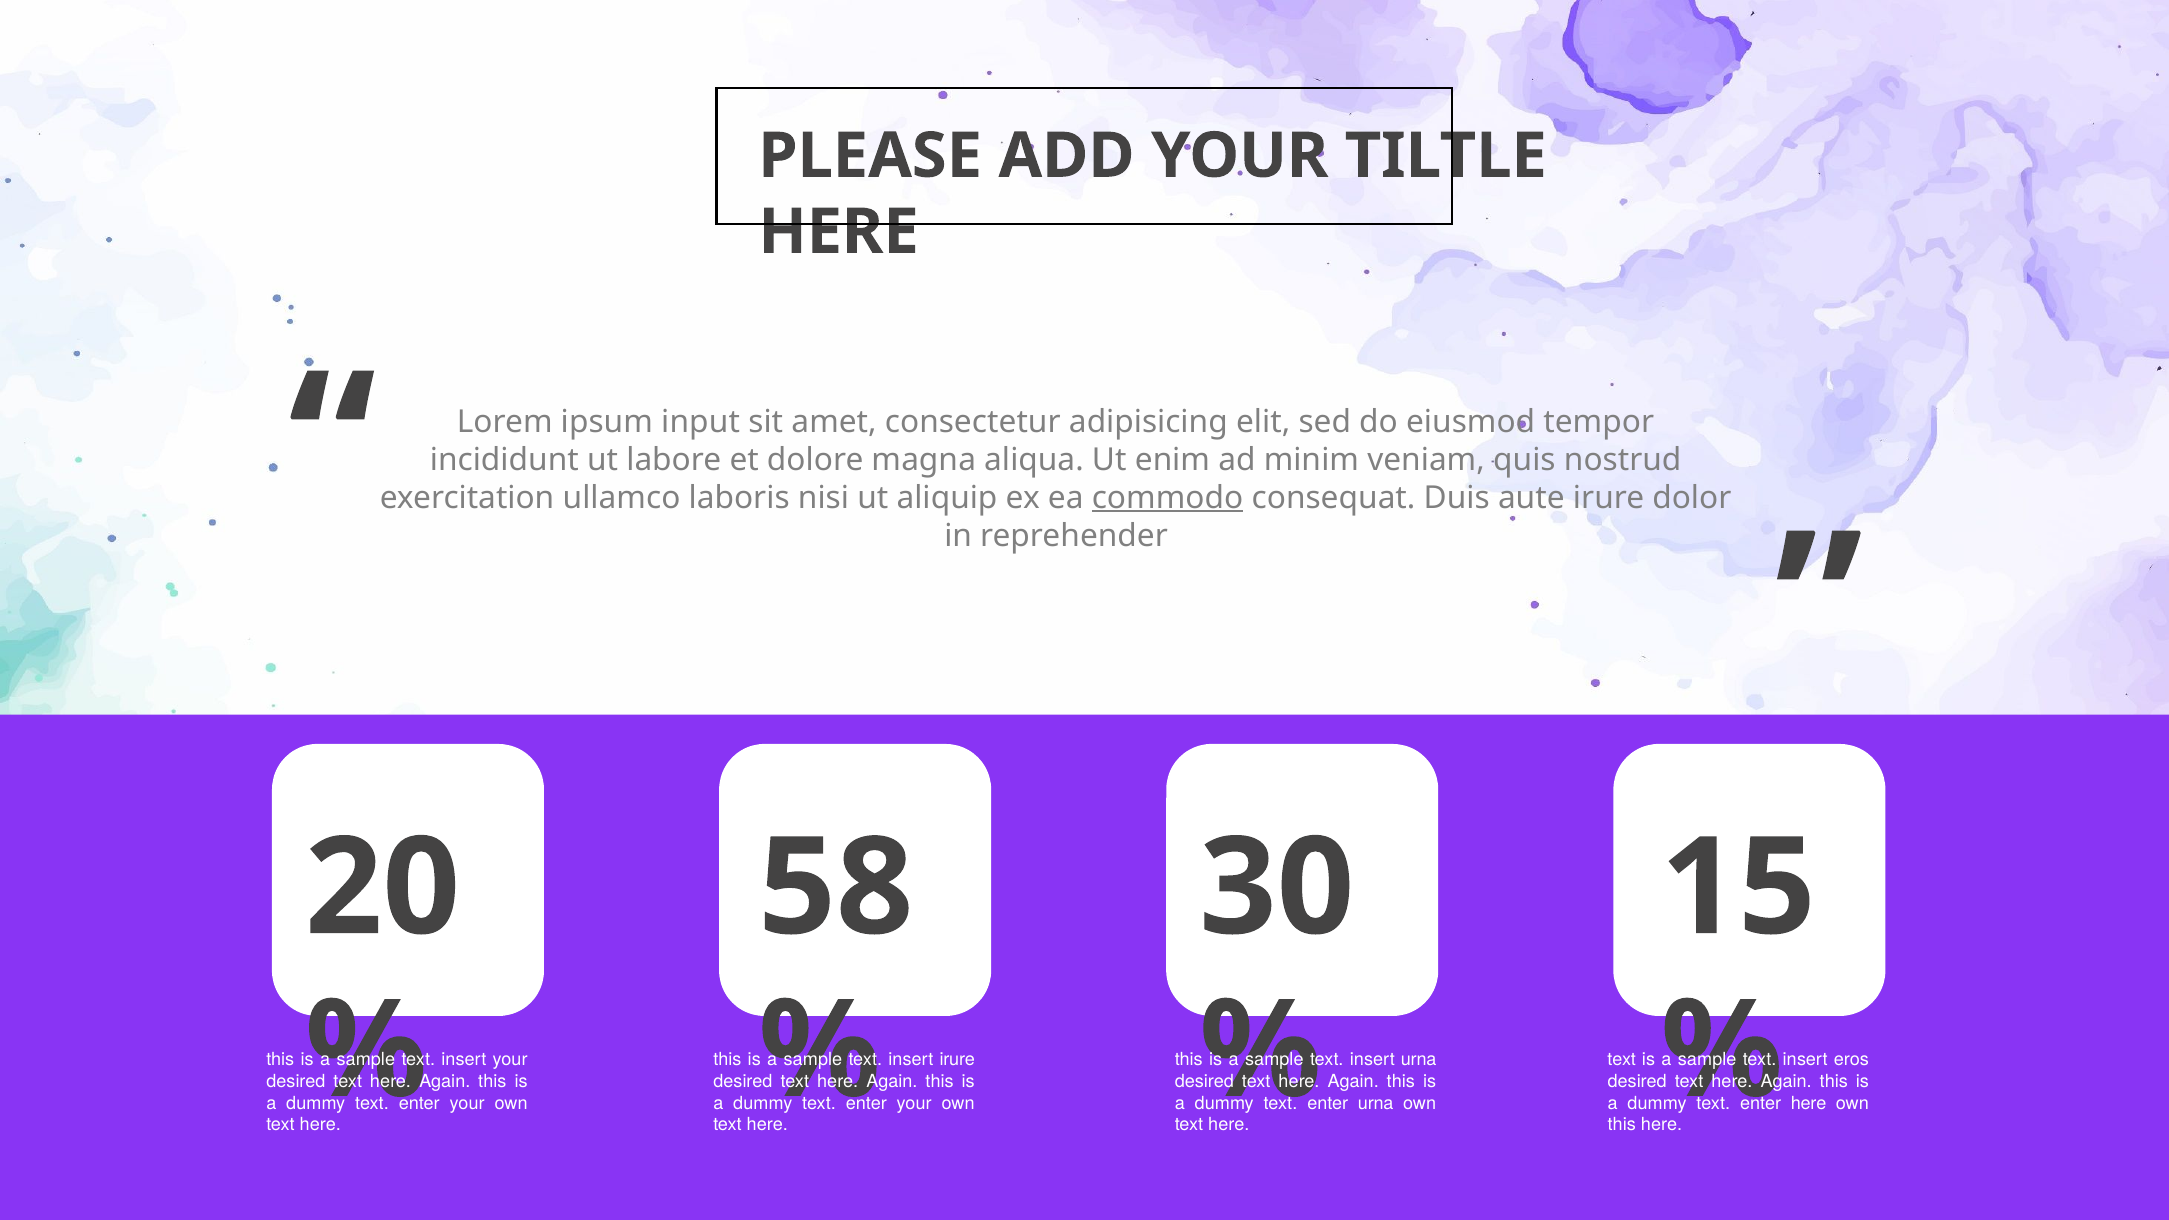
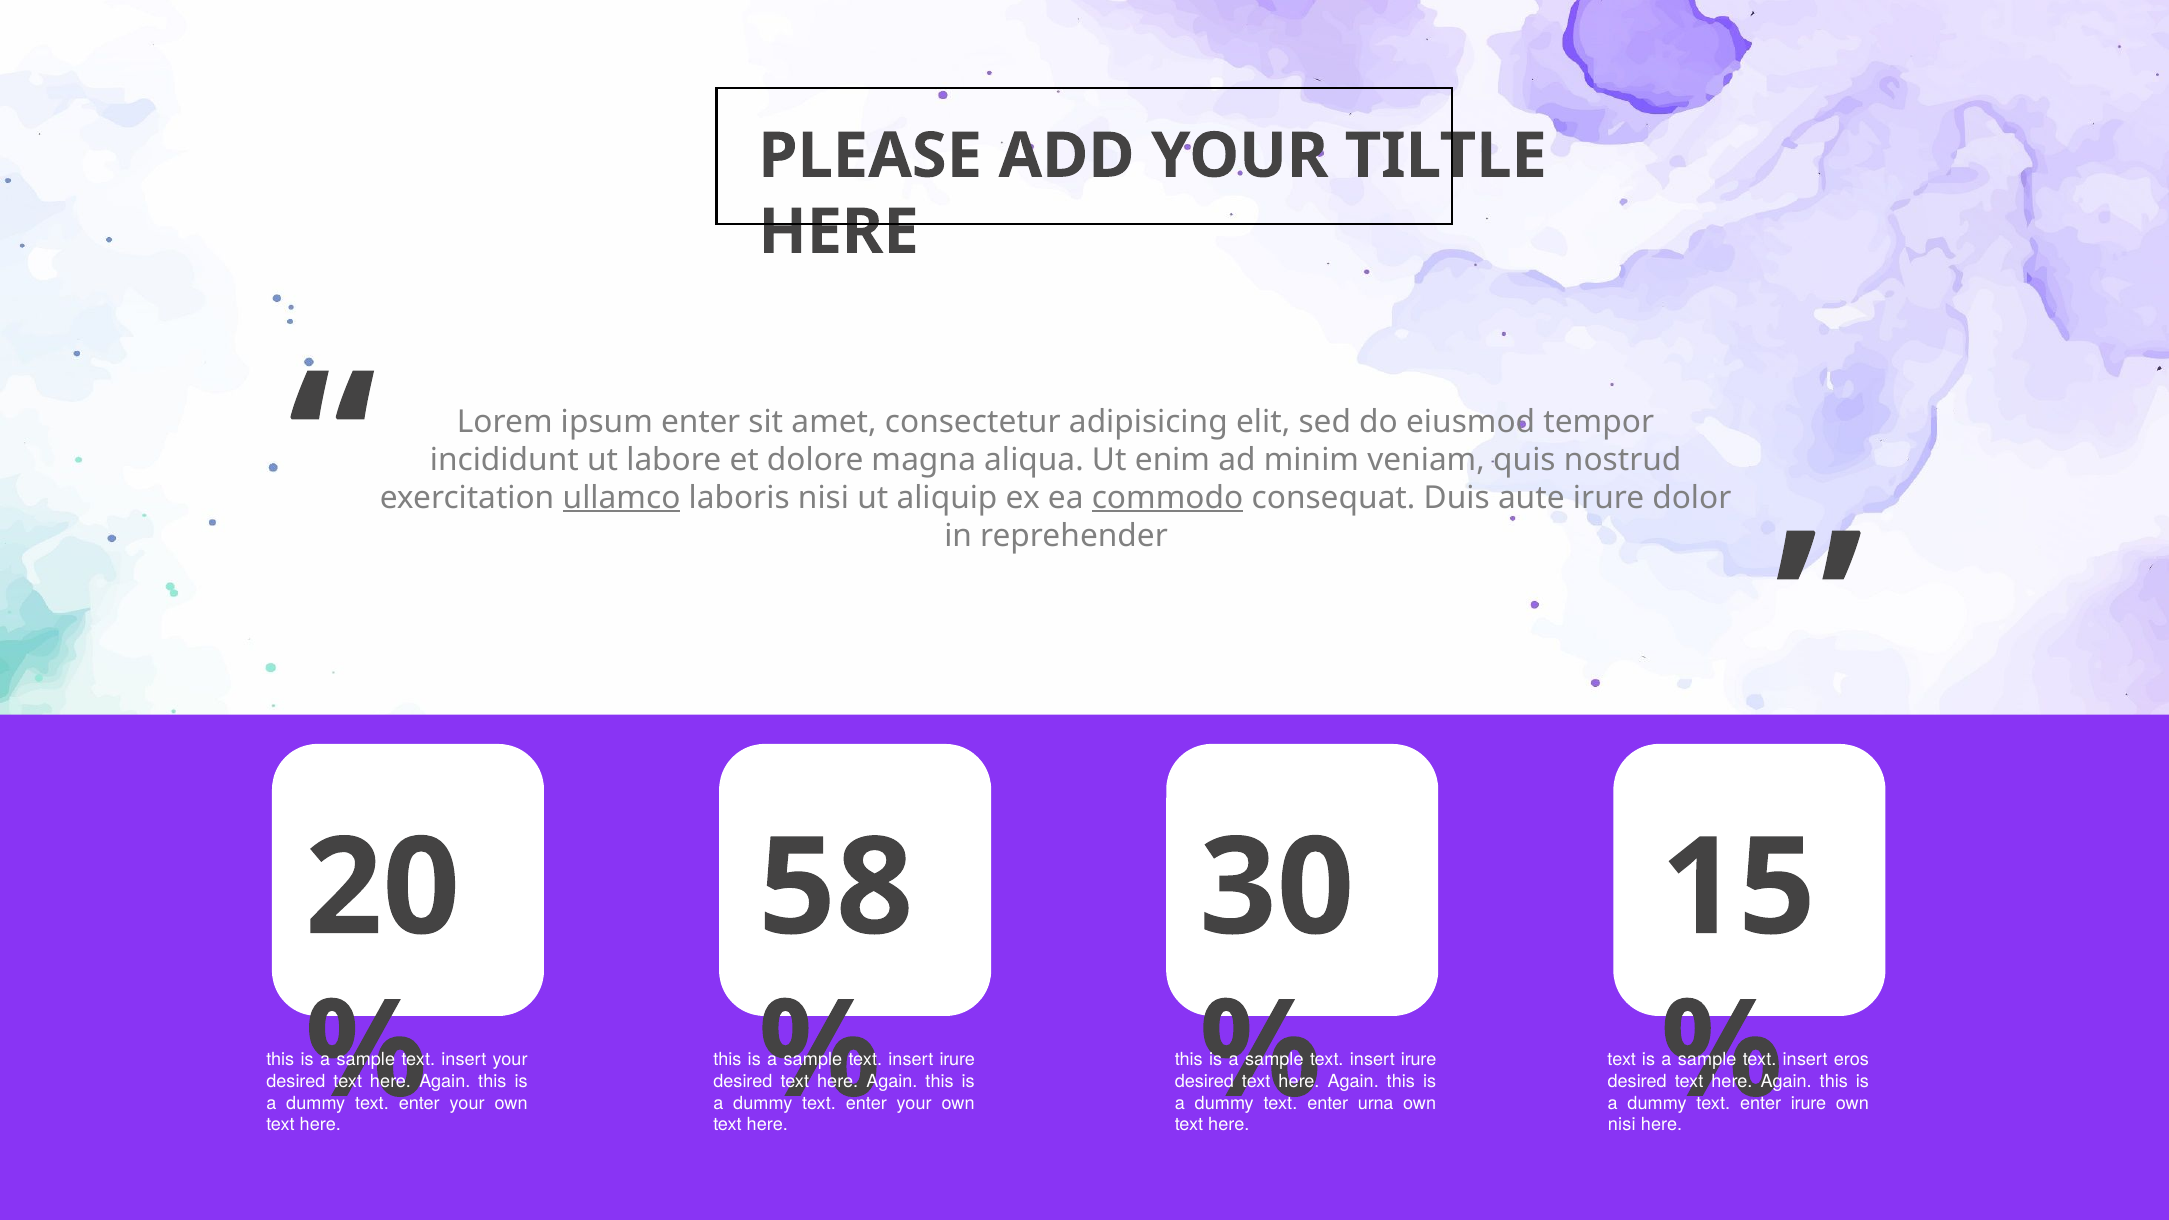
ipsum input: input -> enter
ullamco underline: none -> present
urna at (1419, 1060): urna -> irure
here at (1809, 1103): here -> irure
this at (1622, 1125): this -> nisi
